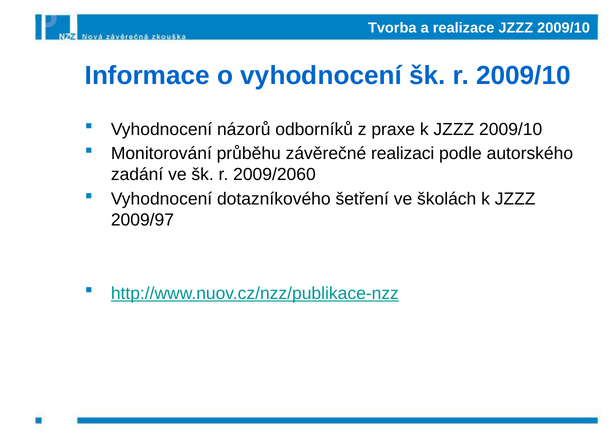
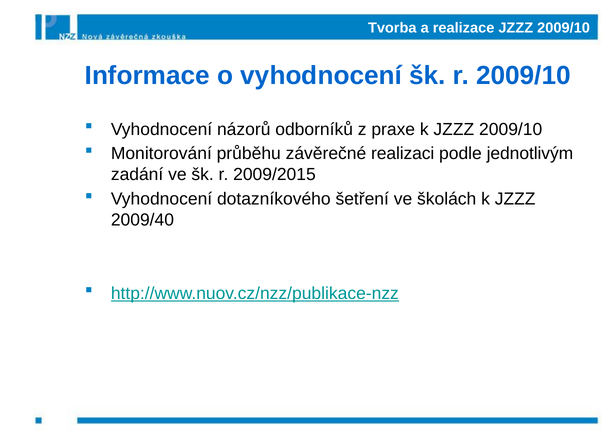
autorského: autorského -> jednotlivým
2009/2060: 2009/2060 -> 2009/2015
2009/97: 2009/97 -> 2009/40
